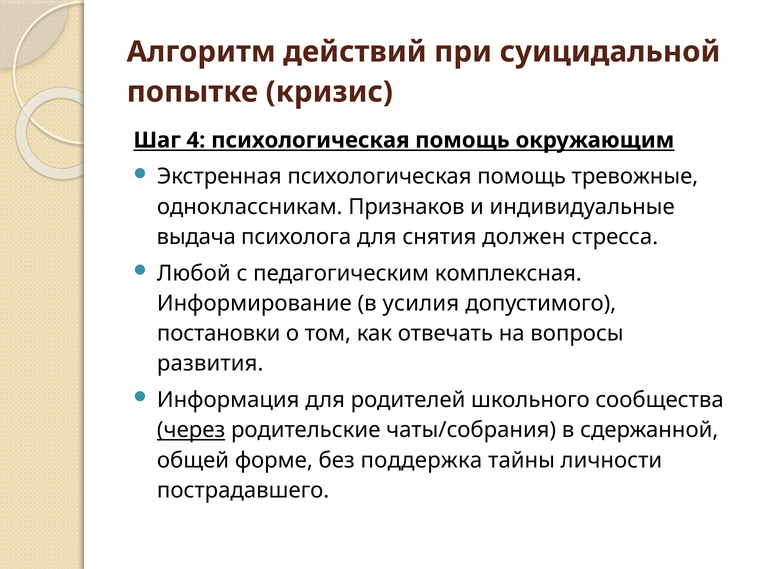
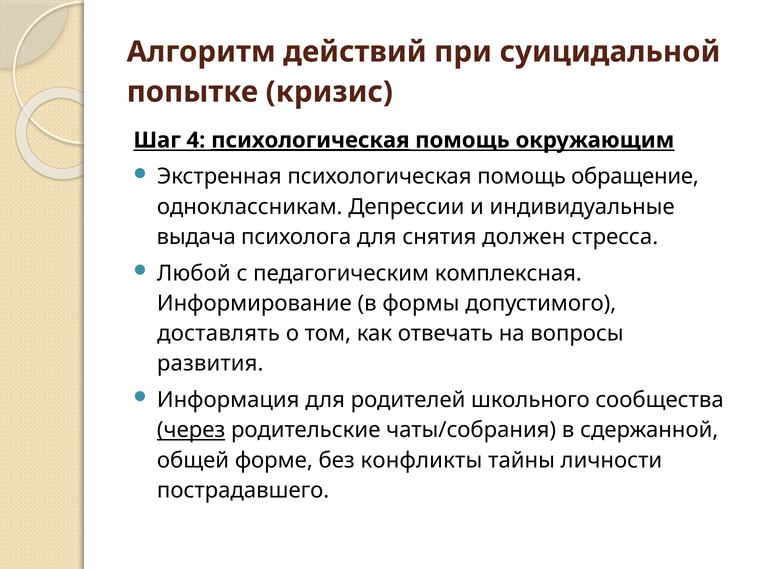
психологическая at (310, 140) underline: none -> present
тревожные: тревожные -> обращение
Признаков: Признаков -> Депрессии
усилия: усилия -> формы
постановки: постановки -> доставлять
поддержка: поддержка -> конфликты
